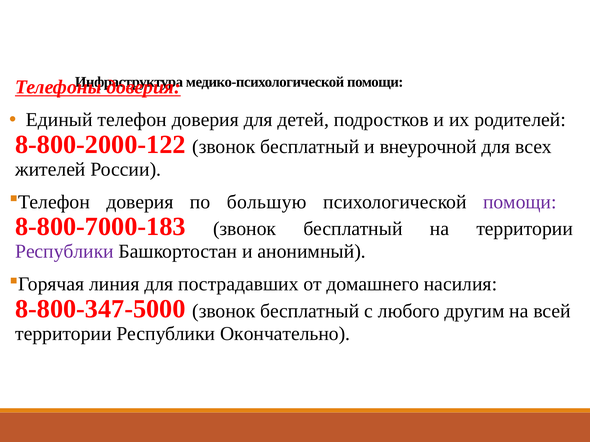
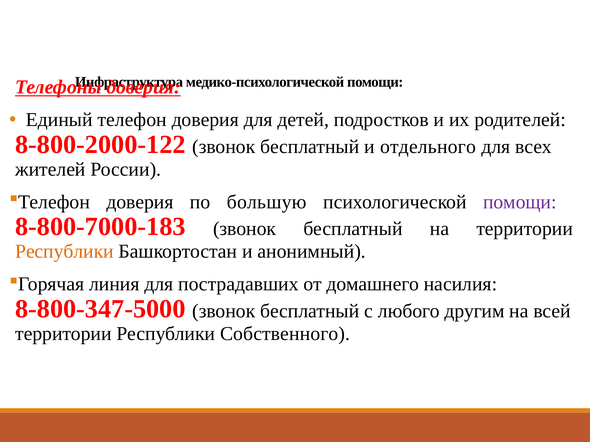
внеурочной: внеурочной -> отдельного
Республики at (64, 252) colour: purple -> orange
Окончательно: Окончательно -> Собственного
